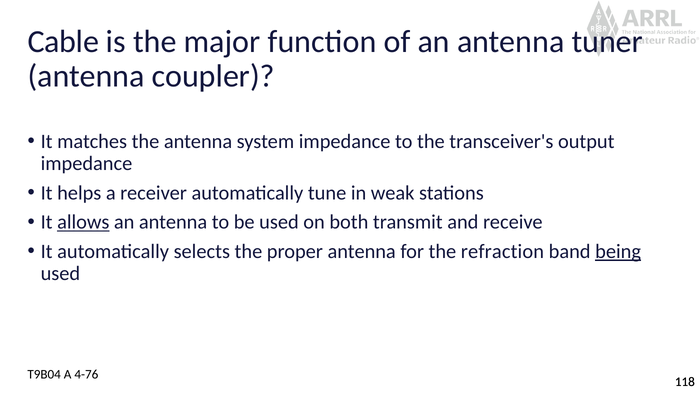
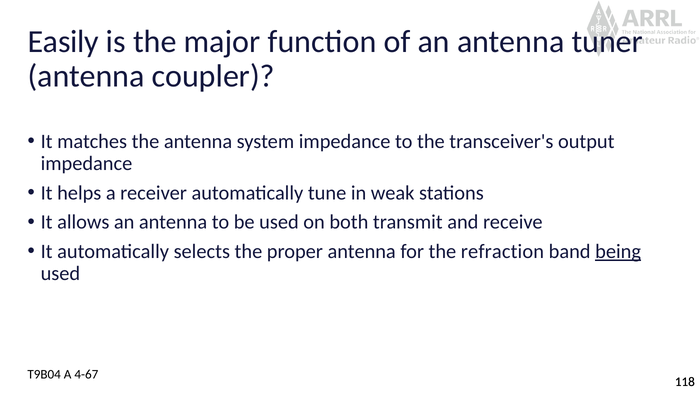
Cable: Cable -> Easily
allows underline: present -> none
4-76: 4-76 -> 4-67
